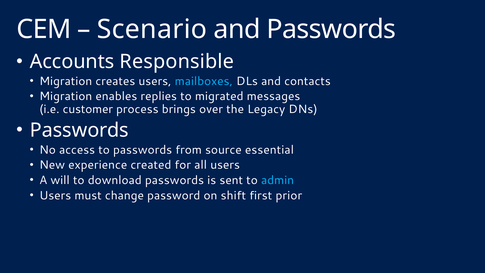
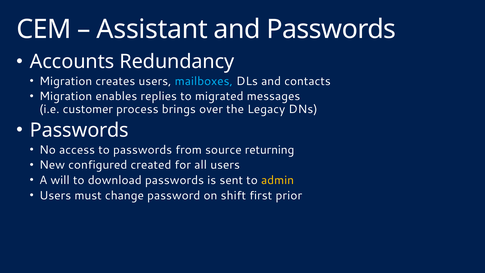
Scenario: Scenario -> Assistant
Responsible: Responsible -> Redundancy
essential: essential -> returning
experience: experience -> configured
admin colour: light blue -> yellow
